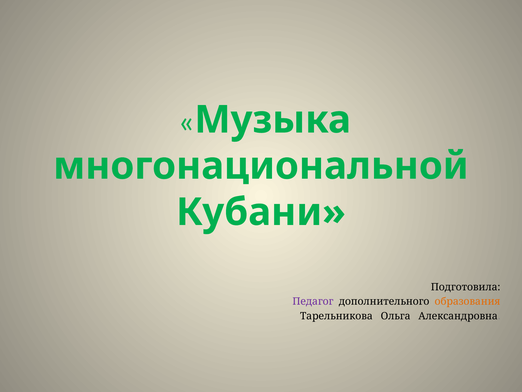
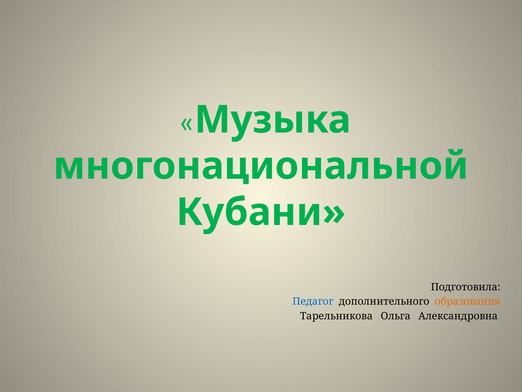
Педагог colour: purple -> blue
